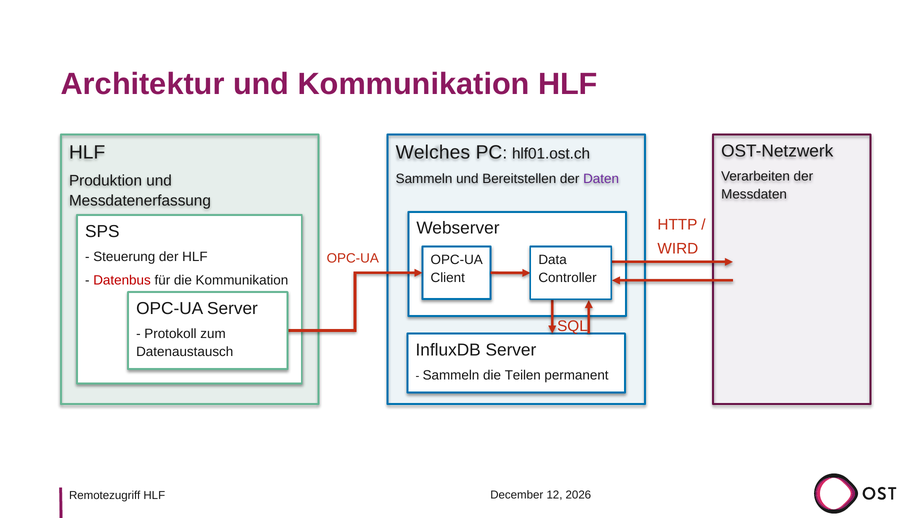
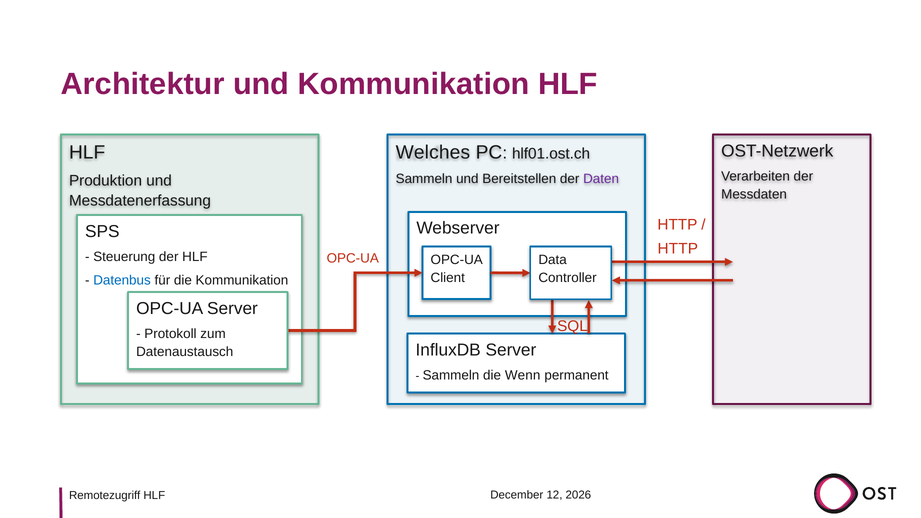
WIRD at (678, 249): WIRD -> HTTP
Datenbus colour: red -> blue
Teilen: Teilen -> Wenn
